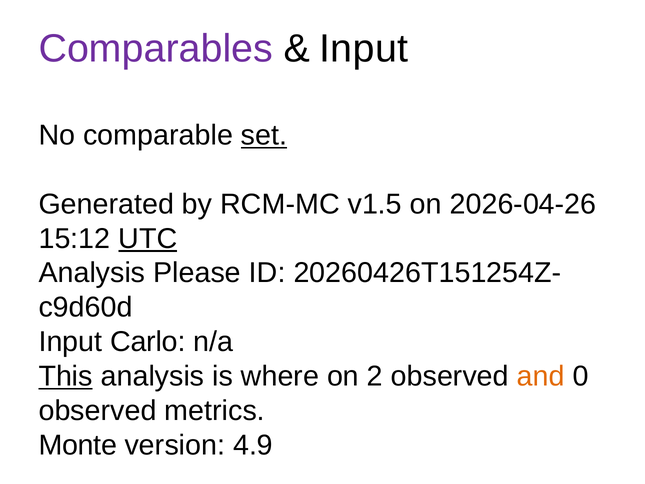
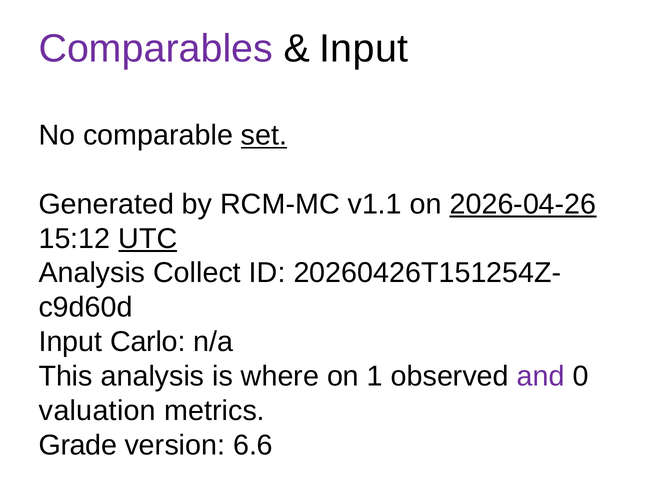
v1.5: v1.5 -> v1.1
2026-04-26 underline: none -> present
Please: Please -> Collect
This underline: present -> none
2: 2 -> 1
and colour: orange -> purple
observed at (98, 411): observed -> valuation
Monte: Monte -> Grade
4.9: 4.9 -> 6.6
